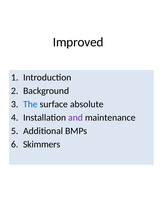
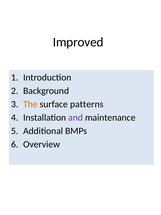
The colour: blue -> orange
absolute: absolute -> patterns
Skimmers: Skimmers -> Overview
